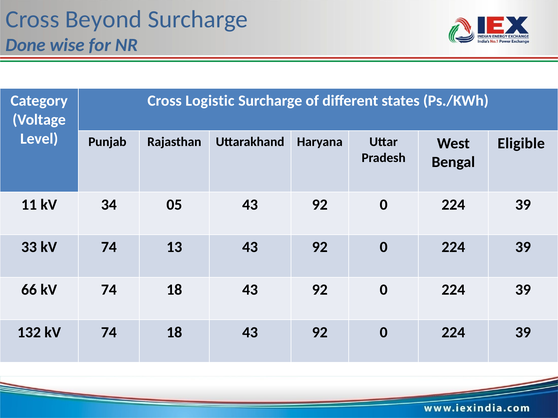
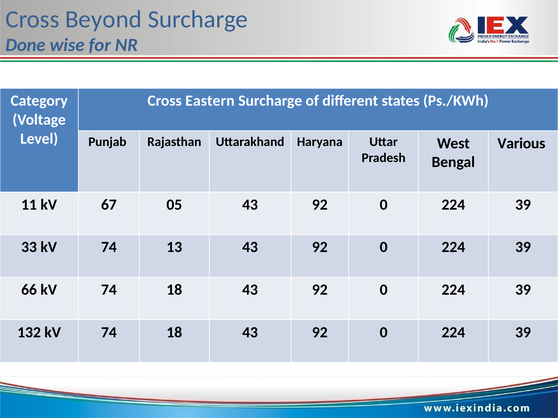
Logistic: Logistic -> Eastern
Eligible: Eligible -> Various
34: 34 -> 67
